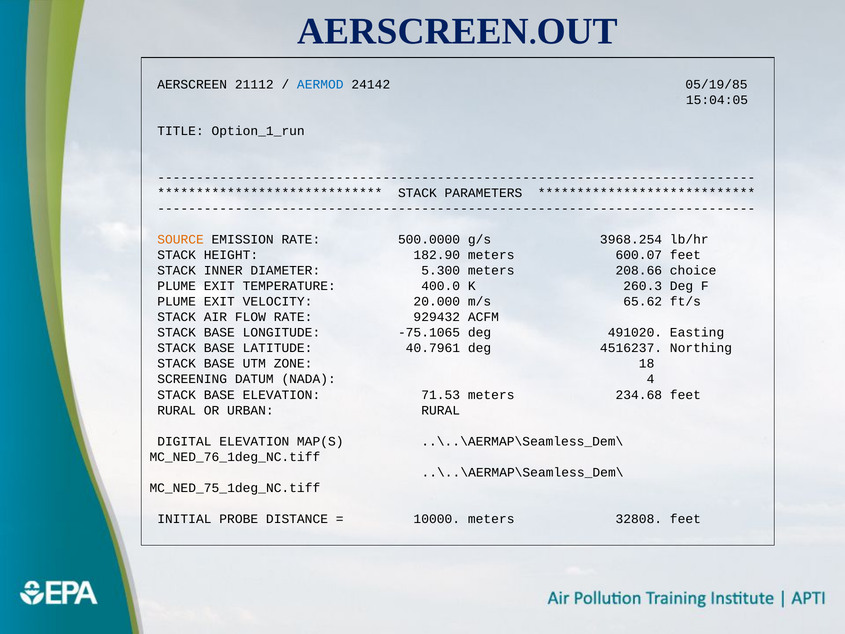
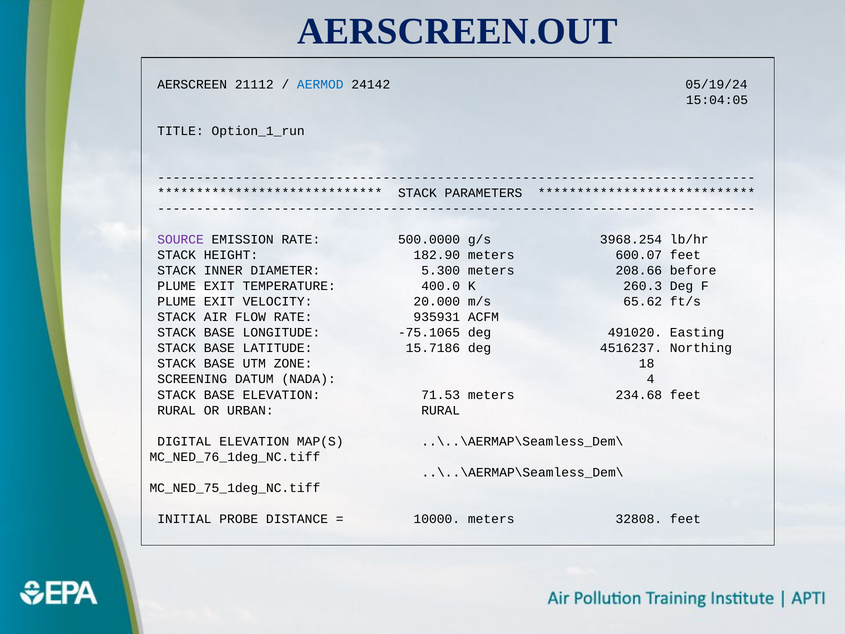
05/19/85: 05/19/85 -> 05/19/24
SOURCE colour: orange -> purple
choice: choice -> before
929432: 929432 -> 935931
40.7961: 40.7961 -> 15.7186
